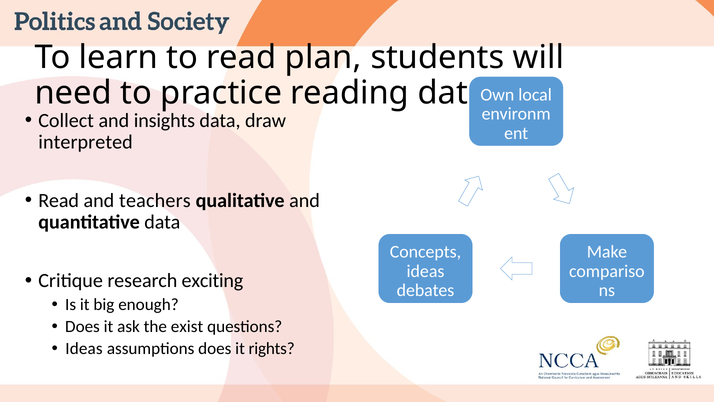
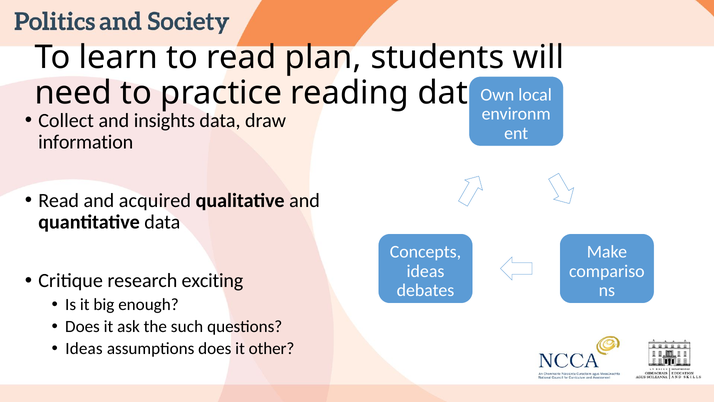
interpreted: interpreted -> information
teachers: teachers -> acquired
exist: exist -> such
rights: rights -> other
